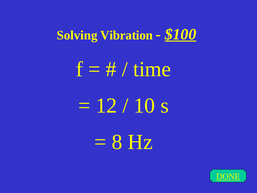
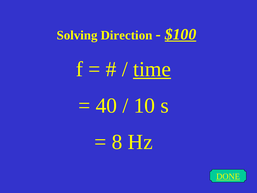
Vibration: Vibration -> Direction
time underline: none -> present
12: 12 -> 40
